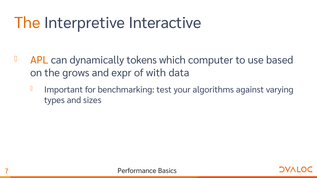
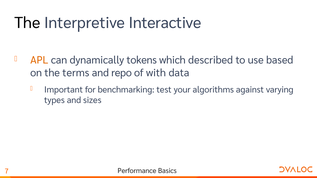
The at (27, 23) colour: orange -> black
computer: computer -> described
grows: grows -> terms
expr: expr -> repo
